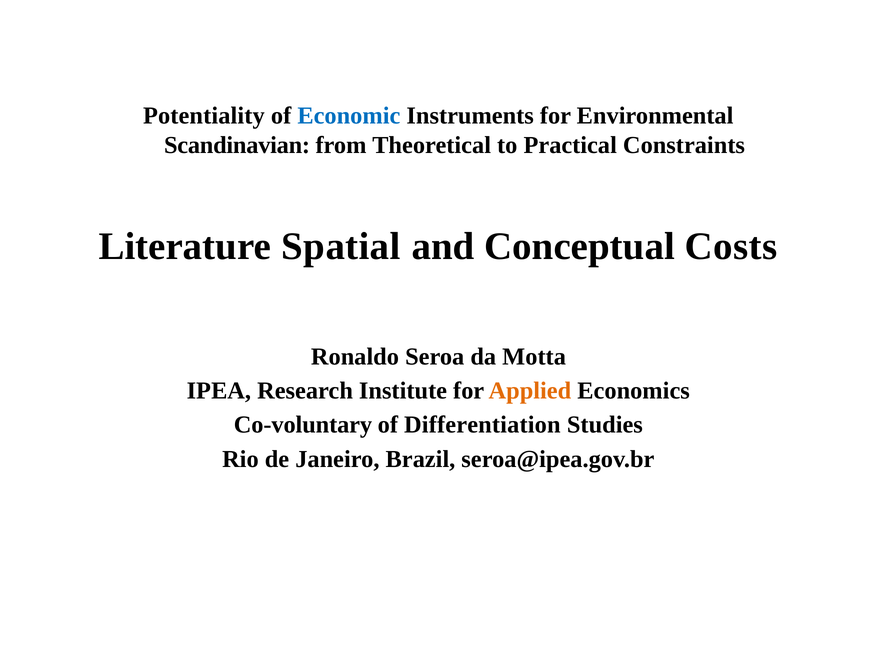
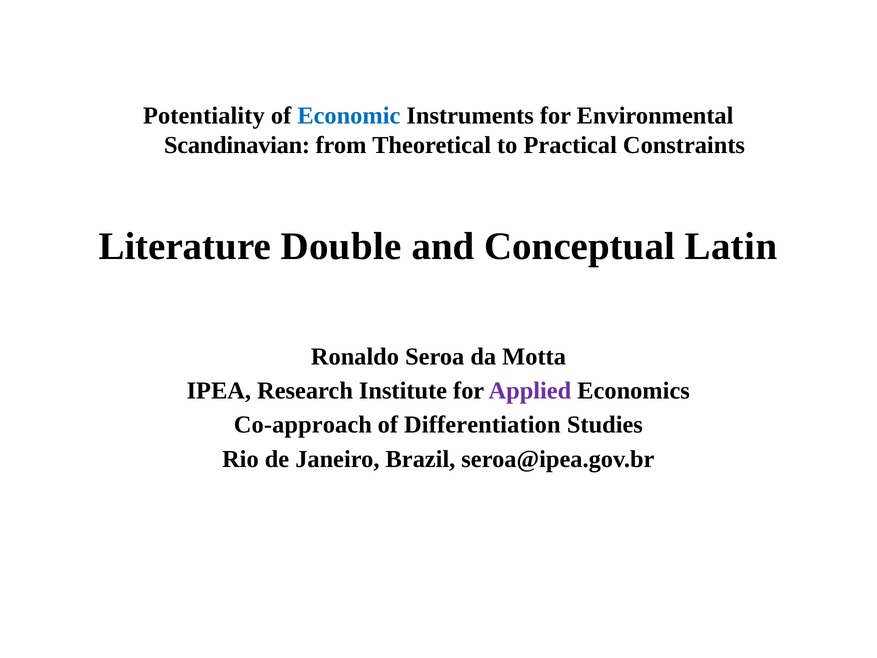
Spatial: Spatial -> Double
Costs: Costs -> Latin
Applied colour: orange -> purple
Co-voluntary: Co-voluntary -> Co-approach
